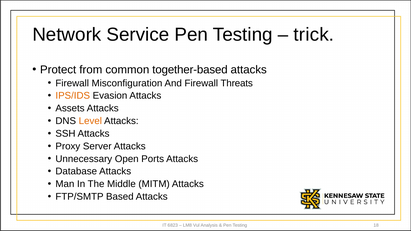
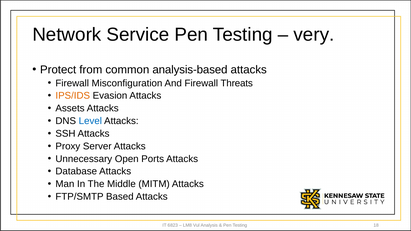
trick: trick -> very
together-based: together-based -> analysis-based
Level colour: orange -> blue
